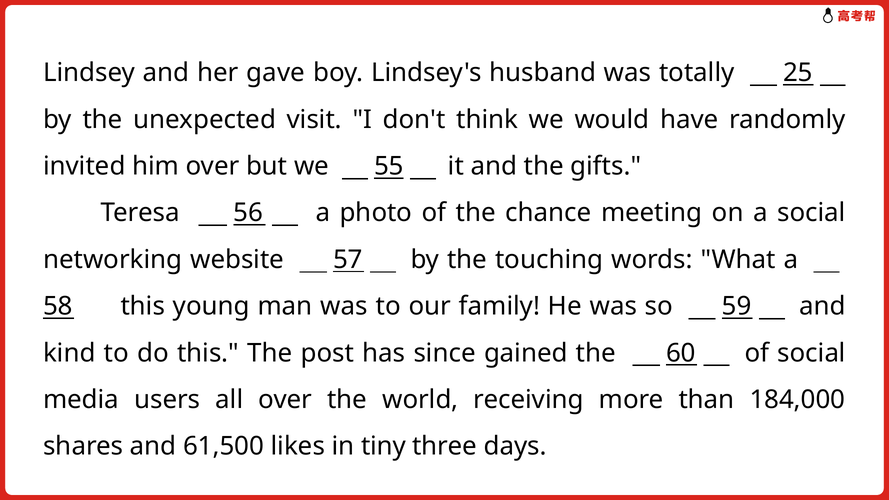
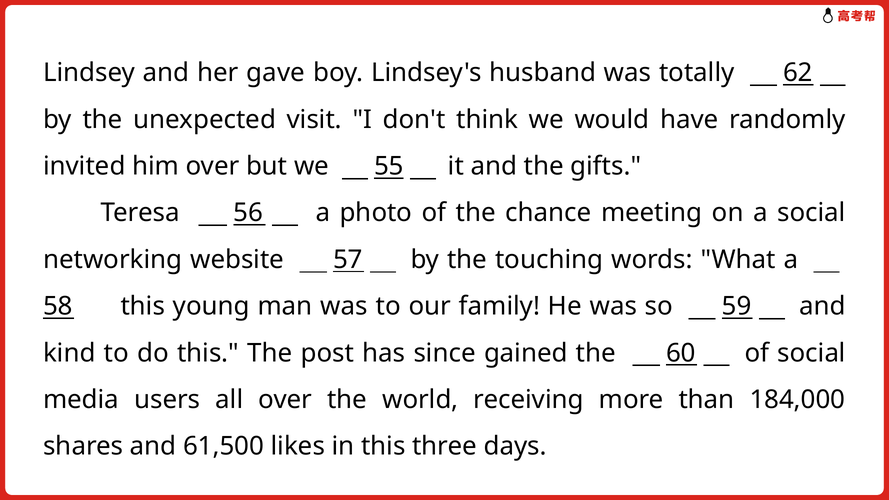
25: 25 -> 62
in tiny: tiny -> this
